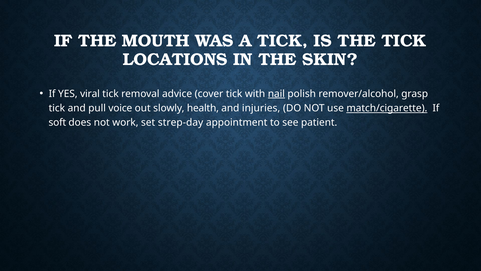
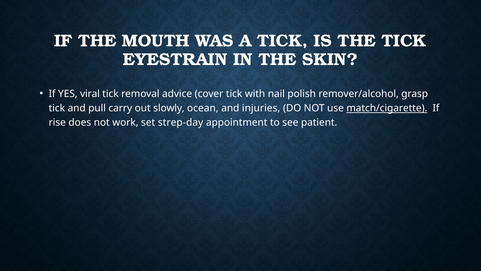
LOCATIONS: LOCATIONS -> EYESTRAIN
nail underline: present -> none
voice: voice -> carry
health: health -> ocean
soft: soft -> rise
